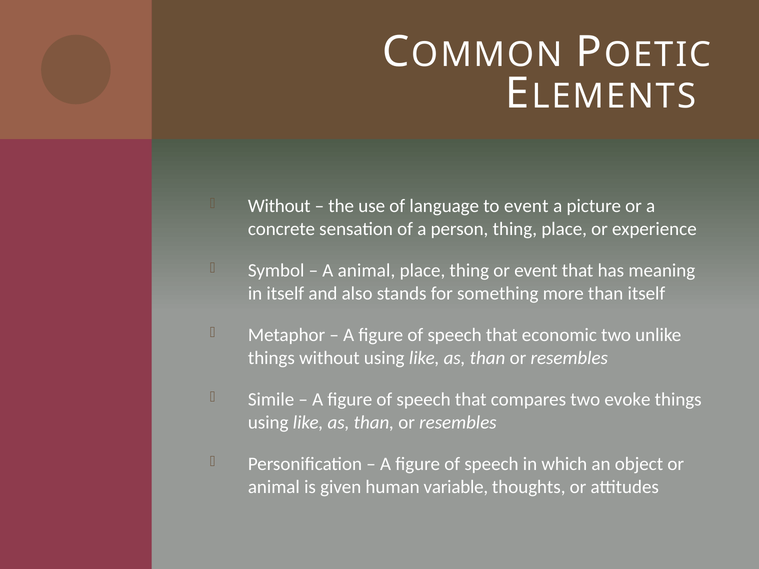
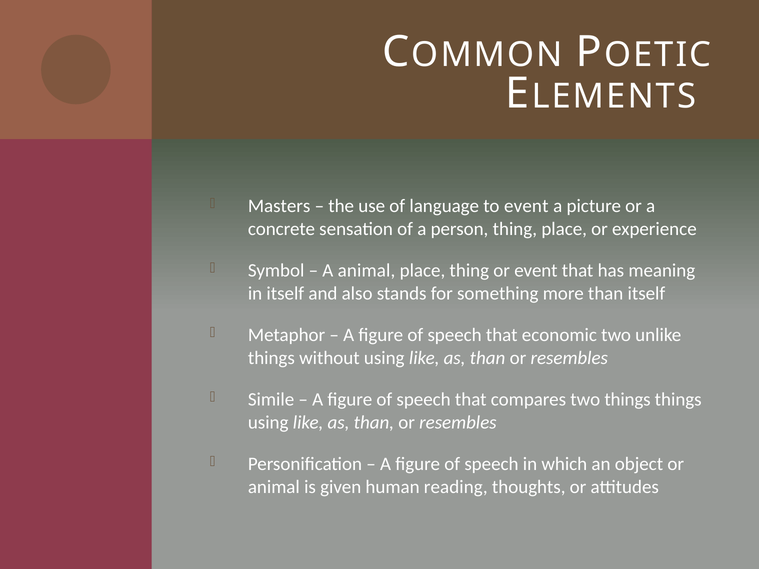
Without at (279, 206): Without -> Masters
two evoke: evoke -> things
variable: variable -> reading
